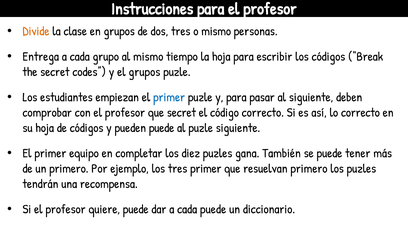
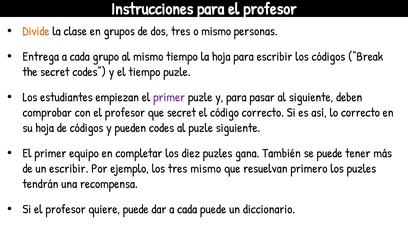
el grupos: grupos -> tiempo
primer at (169, 98) colour: blue -> purple
pueden puede: puede -> codes
un primero: primero -> escribir
tres primer: primer -> mismo
